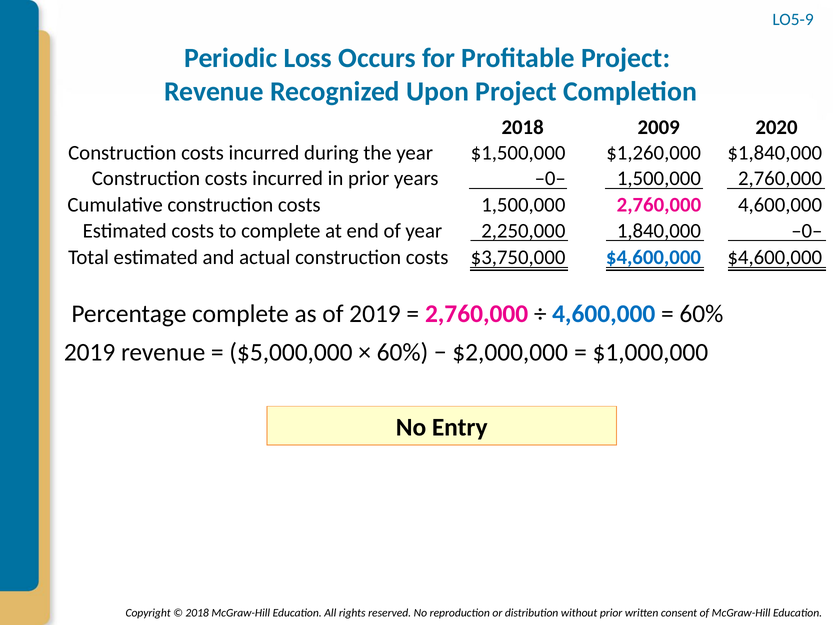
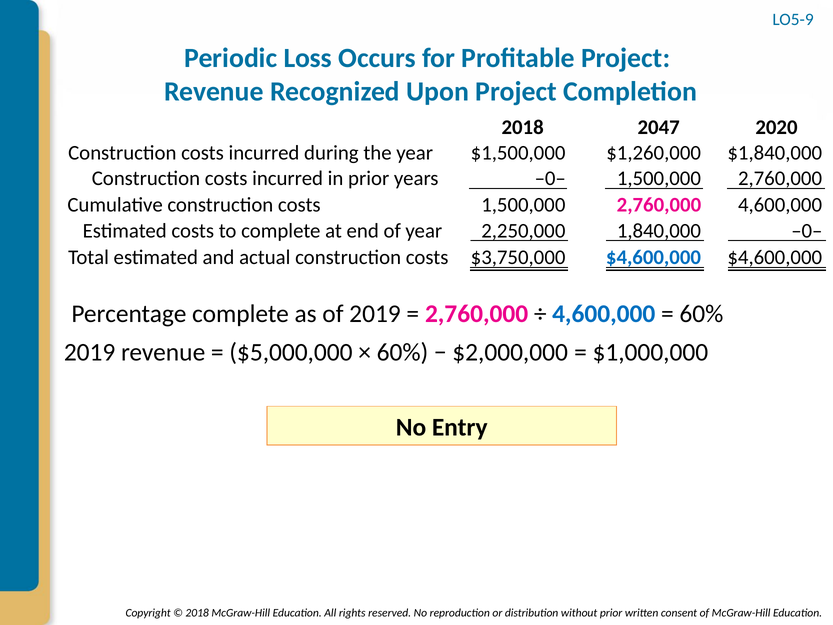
2009: 2009 -> 2047
